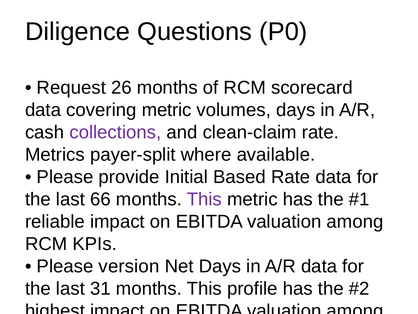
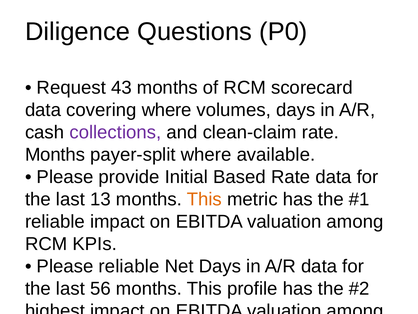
26: 26 -> 43
covering metric: metric -> where
Metrics at (55, 155): Metrics -> Months
66: 66 -> 13
This at (204, 199) colour: purple -> orange
Please version: version -> reliable
31: 31 -> 56
